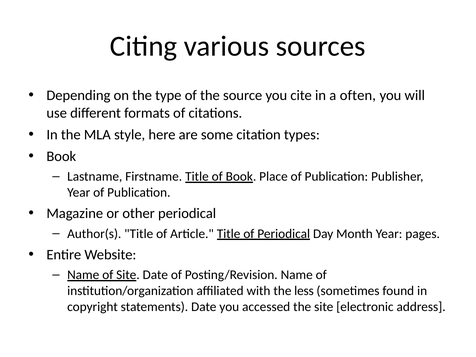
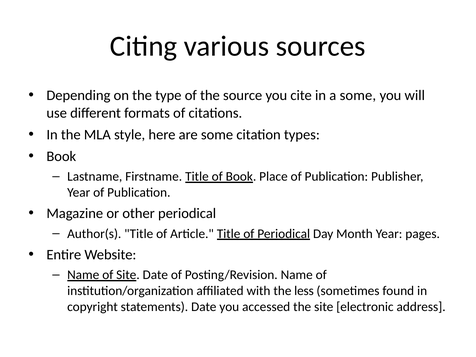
a often: often -> some
